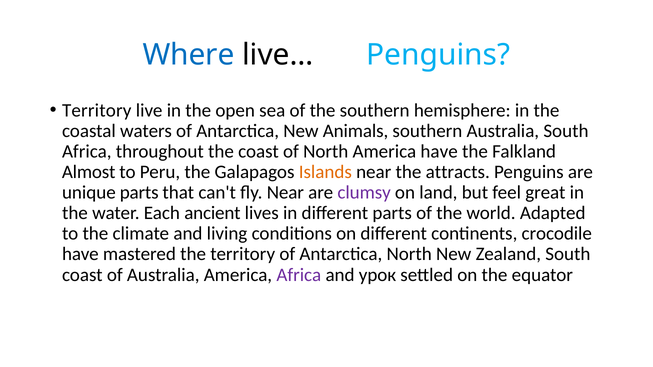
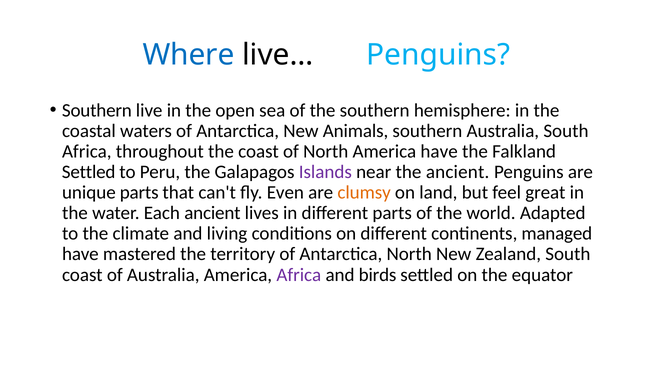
Territory at (97, 110): Territory -> Southern
Almost at (89, 172): Almost -> Settled
Islands colour: orange -> purple
the attracts: attracts -> ancient
fly Near: Near -> Even
clumsy colour: purple -> orange
crocodile: crocodile -> managed
урок: урок -> birds
